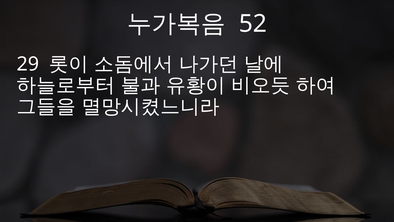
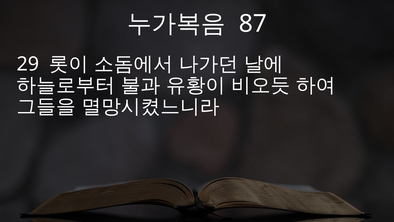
52: 52 -> 87
